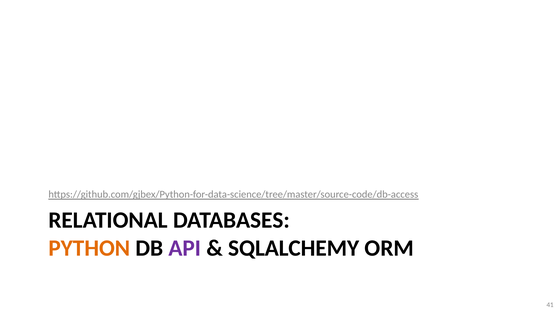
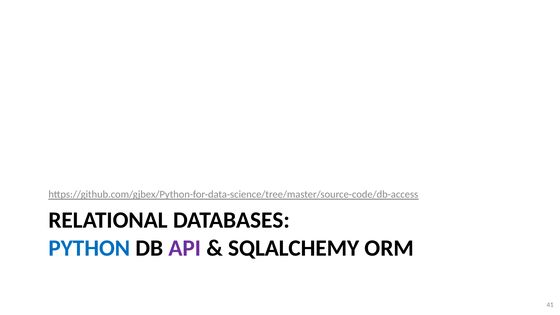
PYTHON colour: orange -> blue
